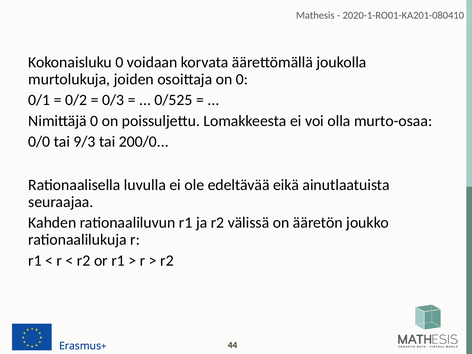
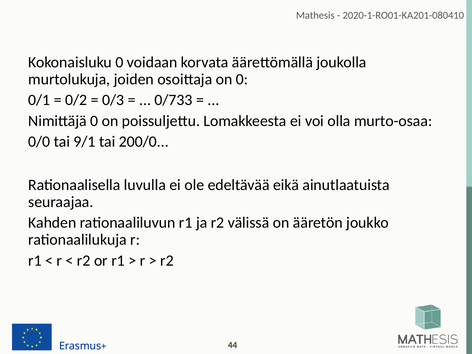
0/525: 0/525 -> 0/733
9/3: 9/3 -> 9/1
